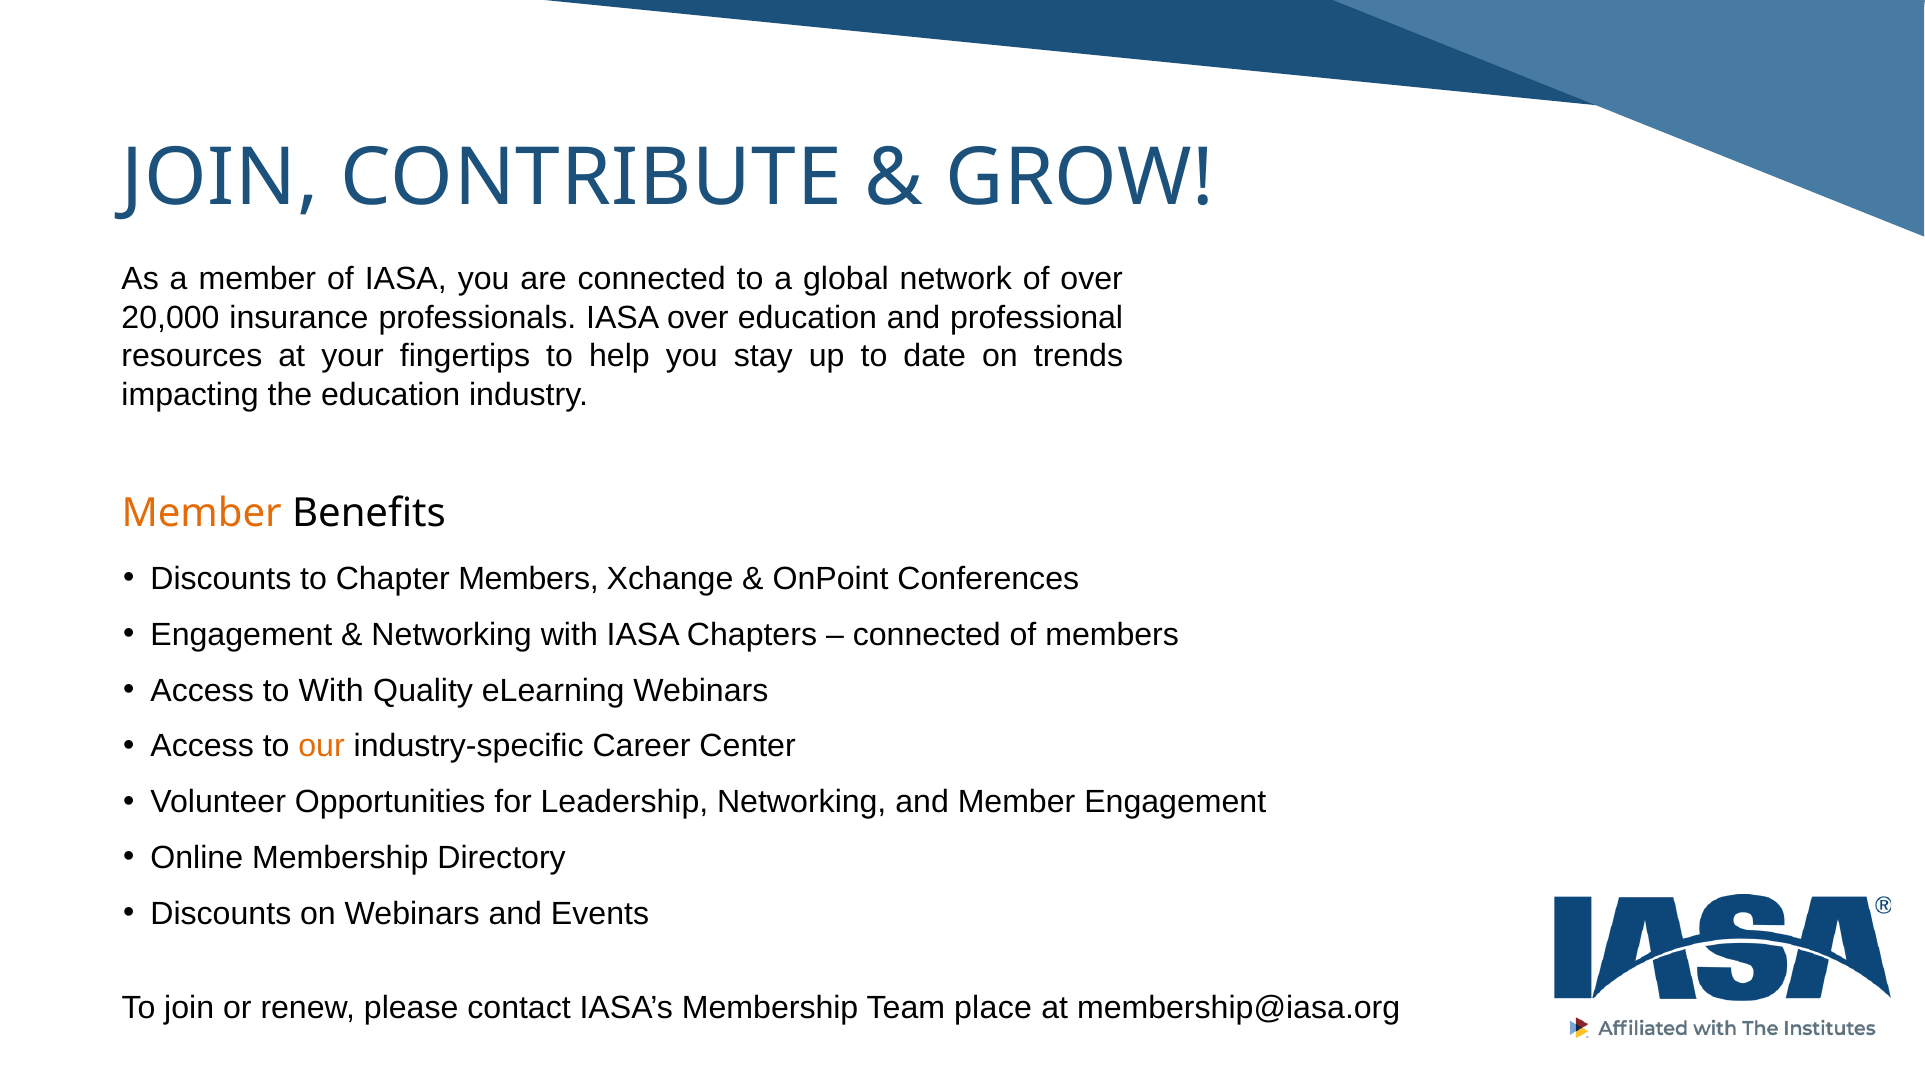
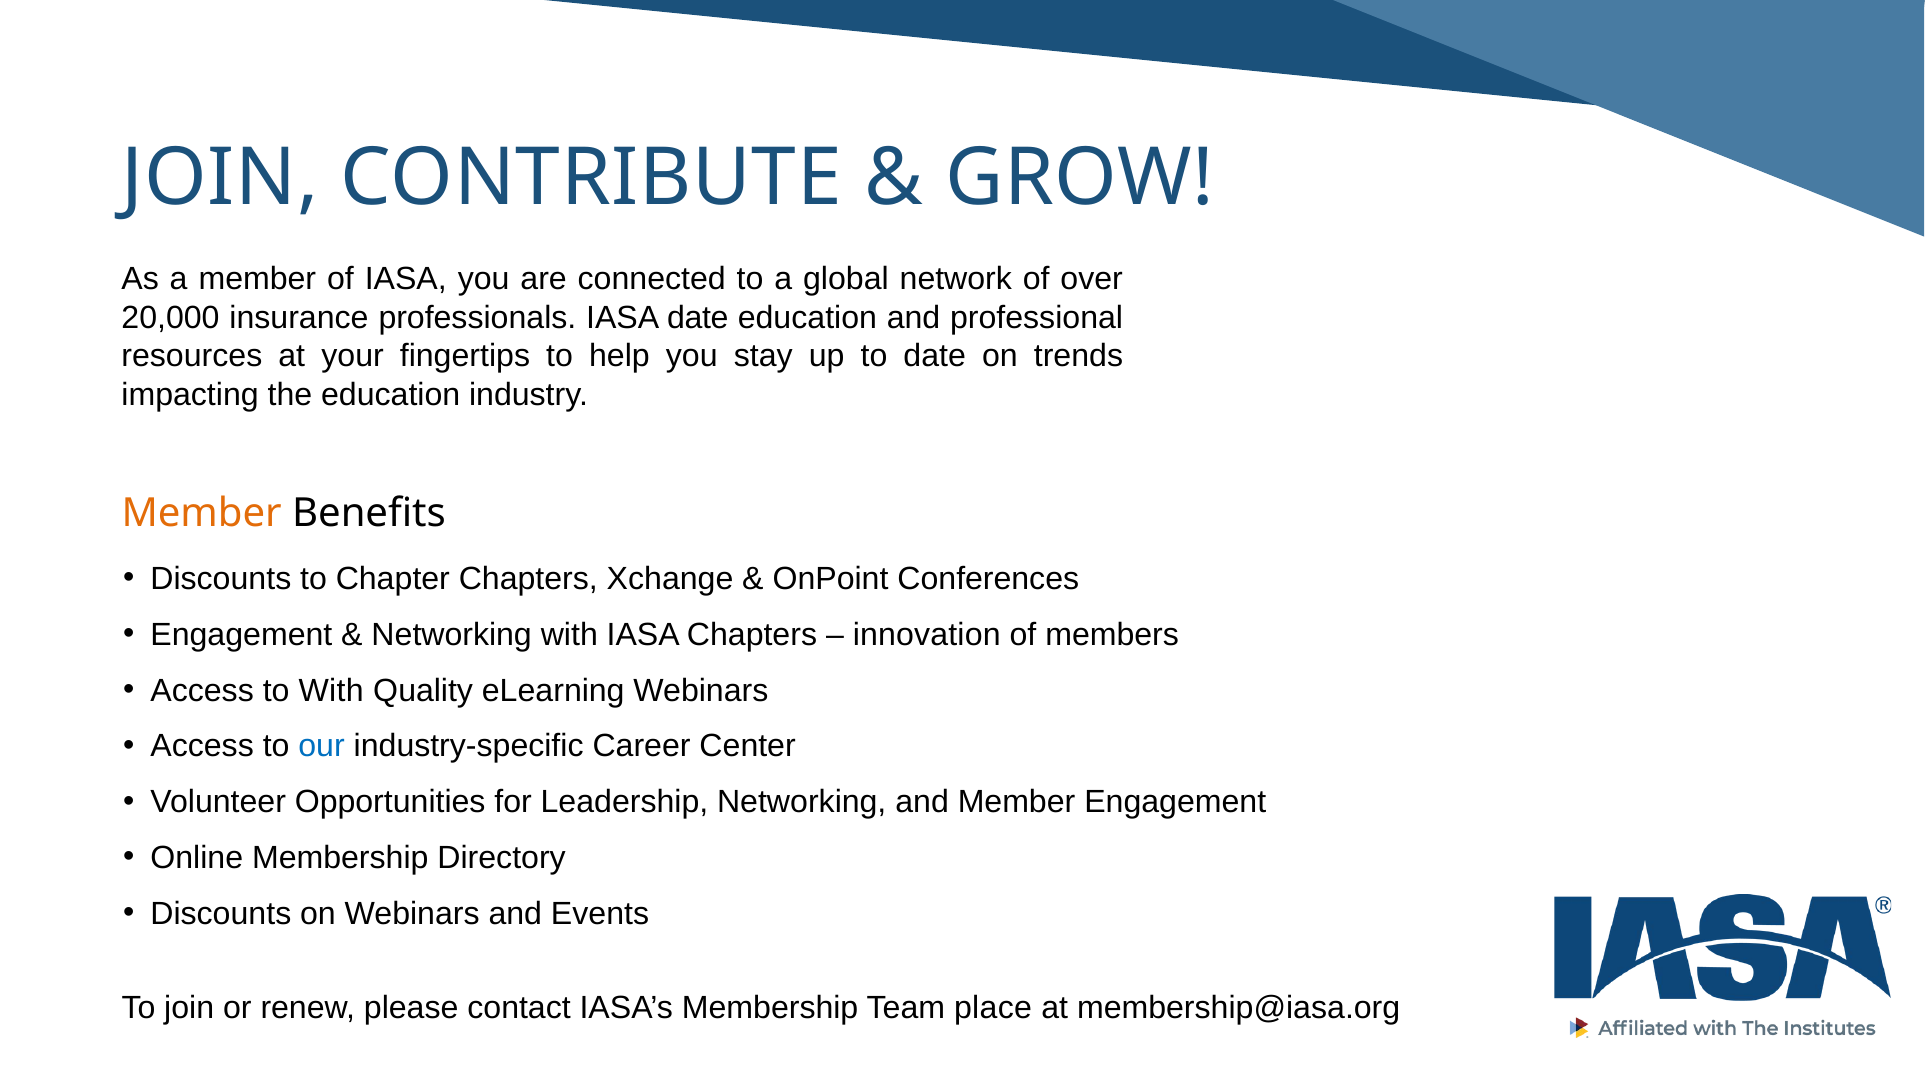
IASA over: over -> date
Chapter Members: Members -> Chapters
connected at (927, 635): connected -> innovation
our colour: orange -> blue
